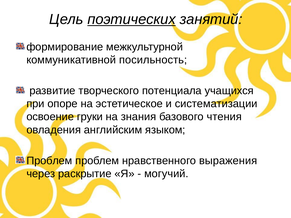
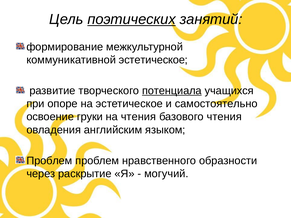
коммуникативной посильность: посильность -> эстетическое
потенциала underline: none -> present
систематизации: систематизации -> самостоятельно
на знания: знания -> чтения
выражения: выражения -> образности
